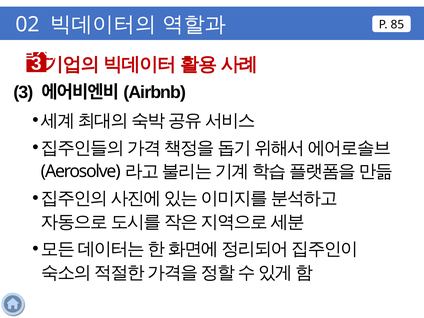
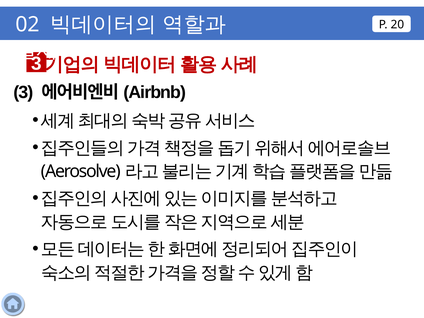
85: 85 -> 20
